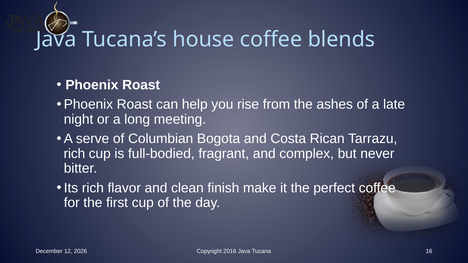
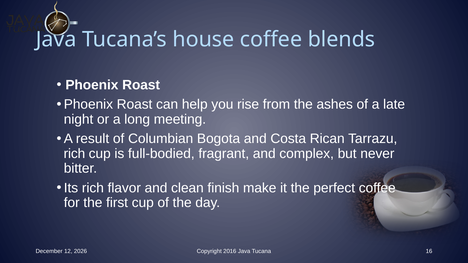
serve: serve -> result
